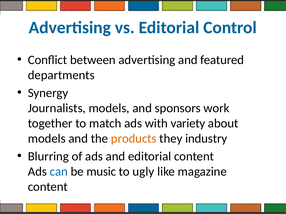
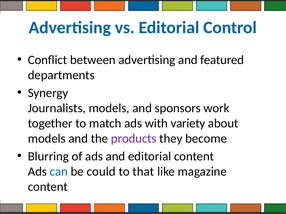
products colour: orange -> purple
industry: industry -> become
music: music -> could
ugly: ugly -> that
